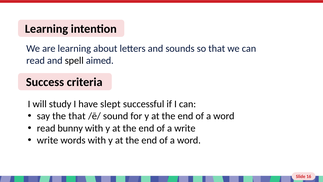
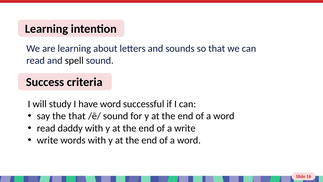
aimed at (100, 61): aimed -> sound
have slept: slept -> word
bunny: bunny -> daddy
